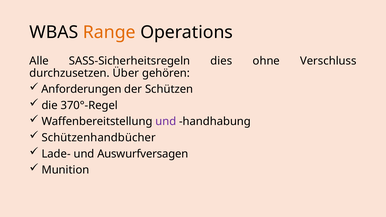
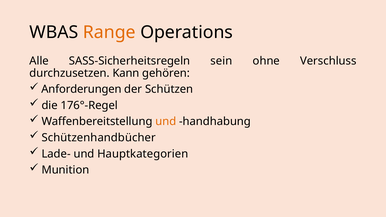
dies: dies -> sein
Über: Über -> Kann
370°-Regel: 370°-Regel -> 176°-Regel
und at (166, 122) colour: purple -> orange
Auswurfversagen: Auswurfversagen -> Hauptkategorien
